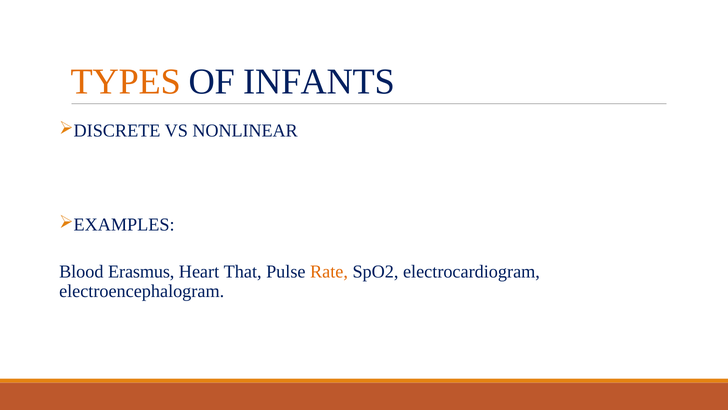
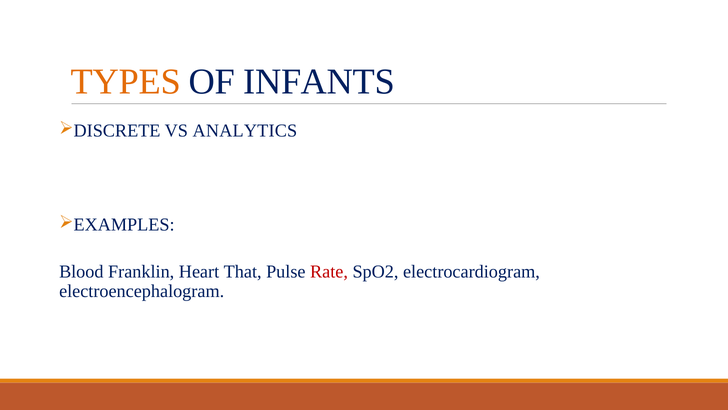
NONLINEAR: NONLINEAR -> ANALYTICS
Erasmus: Erasmus -> Franklin
Rate colour: orange -> red
